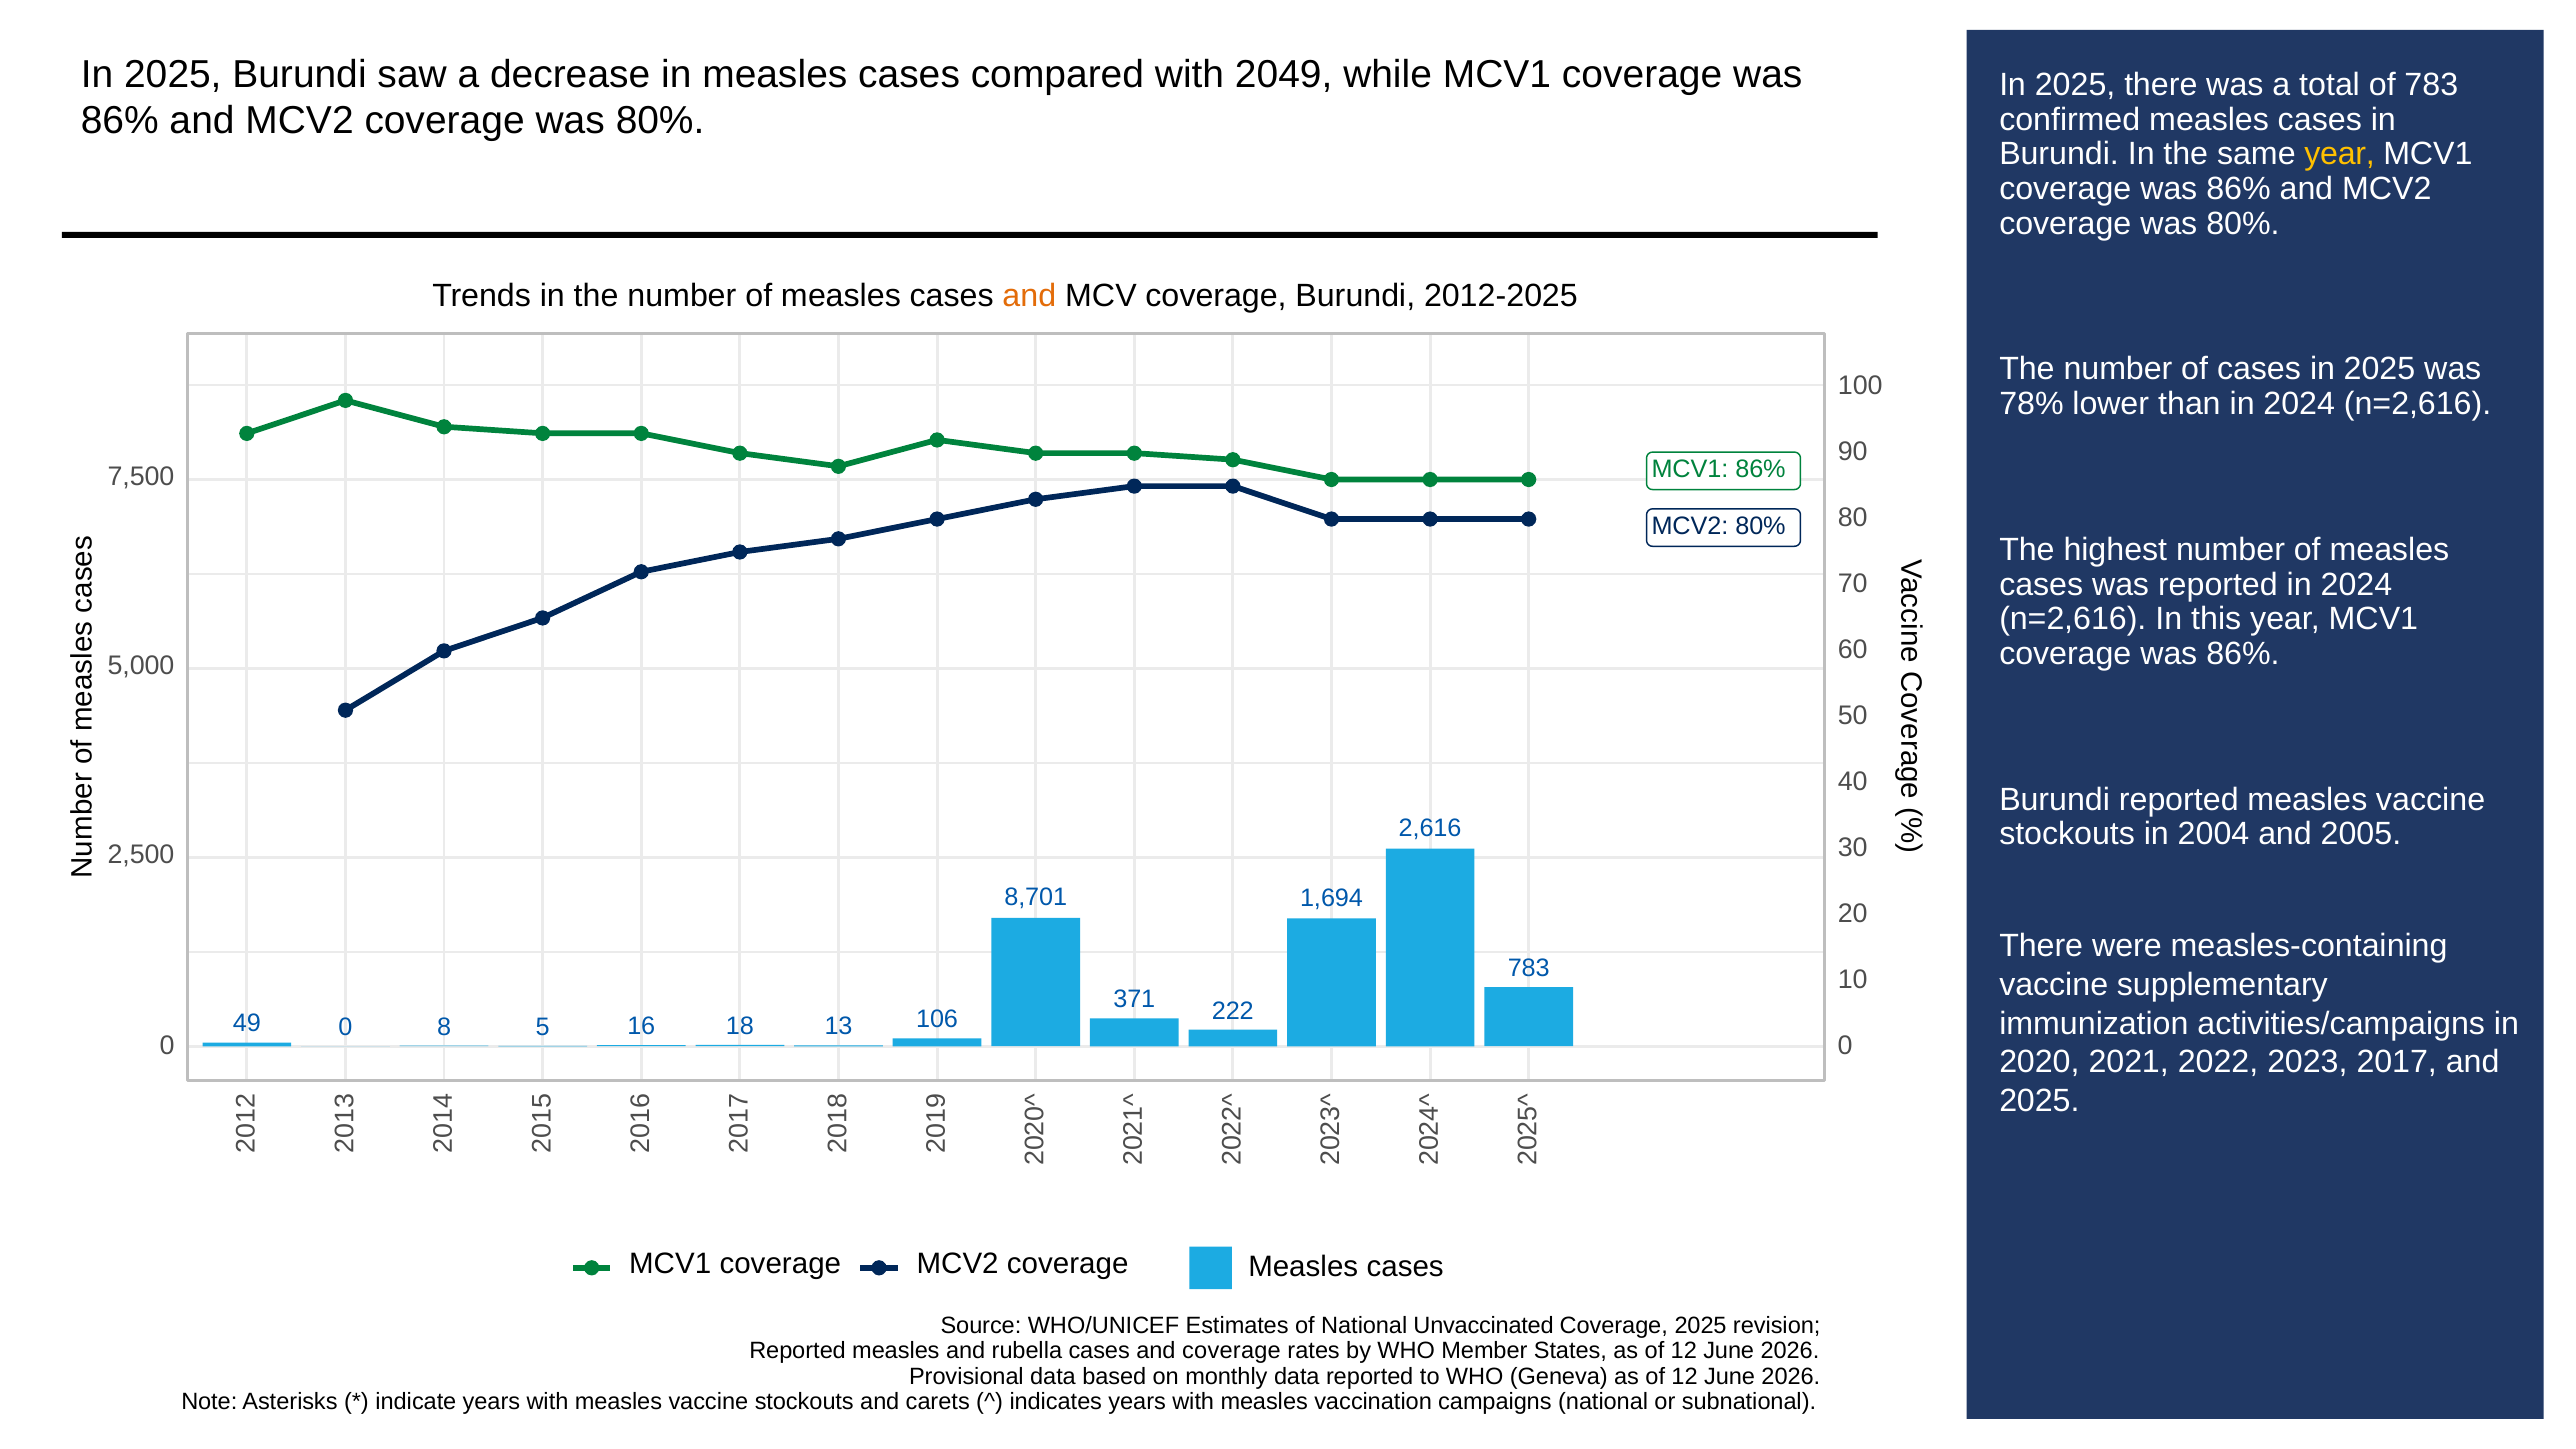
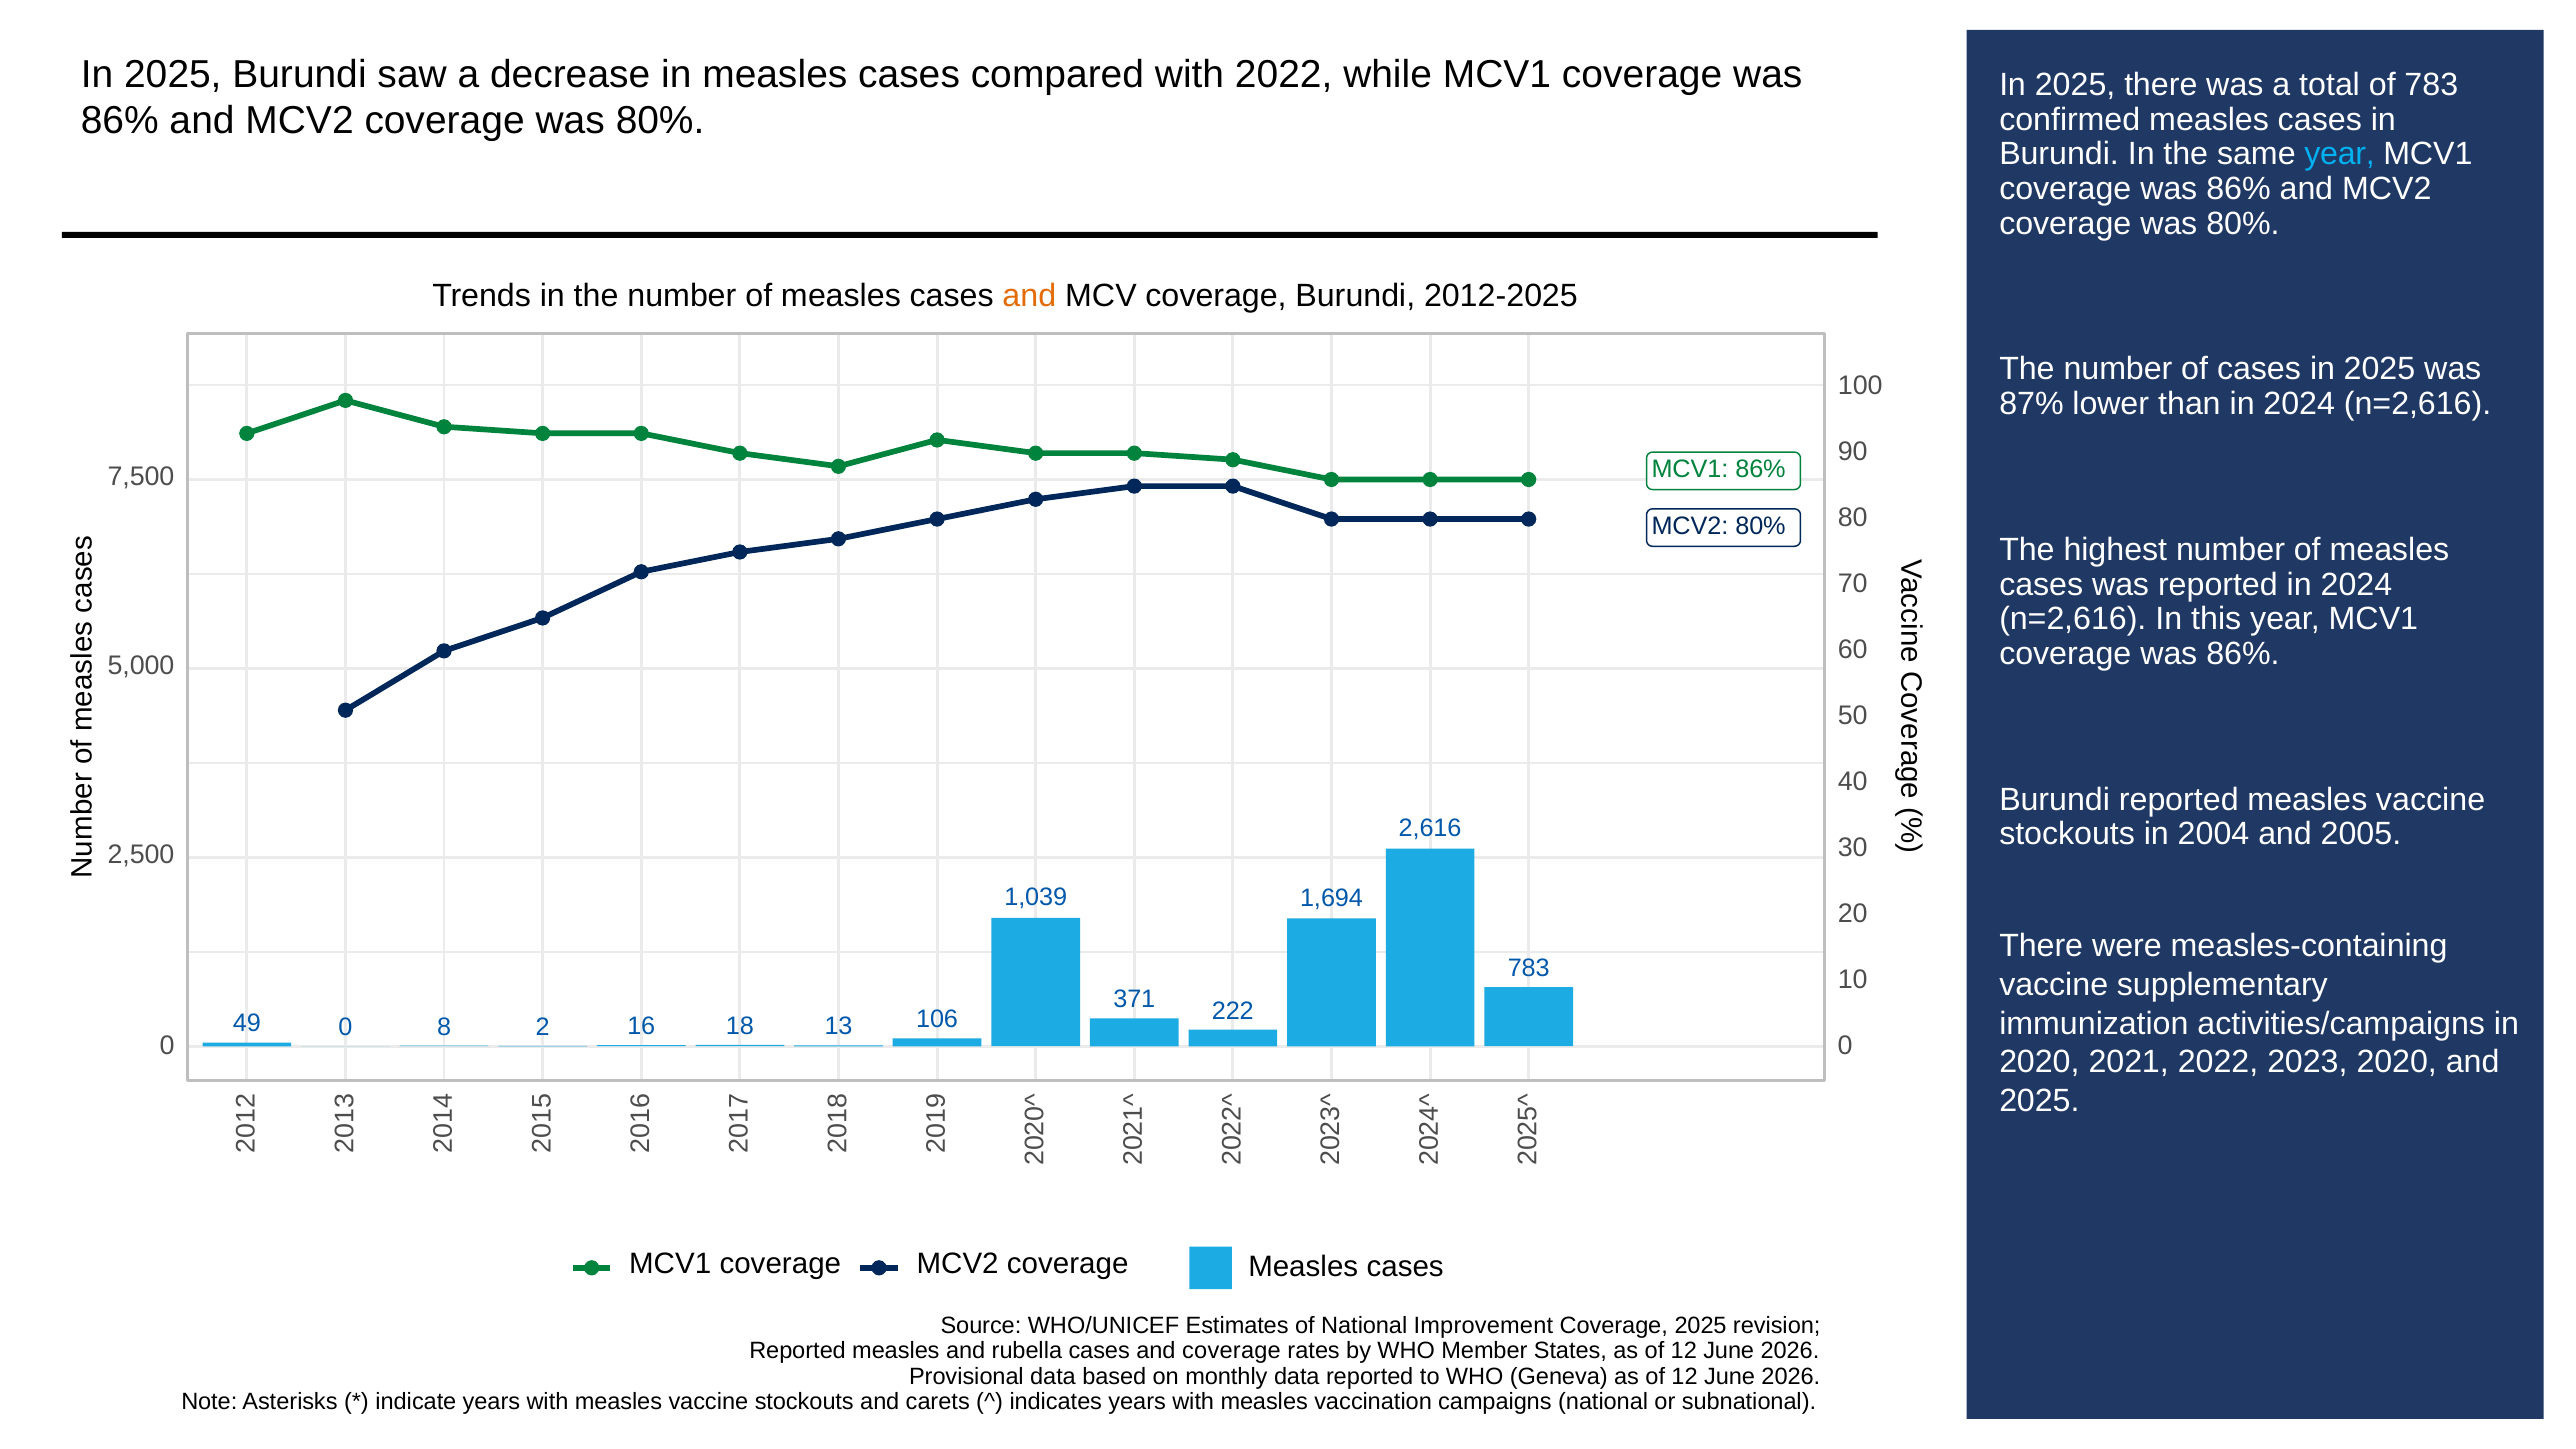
with 2049: 2049 -> 2022
year at (2340, 154) colour: yellow -> light blue
78%: 78% -> 87%
8,701: 8,701 -> 1,039
0 8 5: 5 -> 2
2023 2017: 2017 -> 2020
Unvaccinated: Unvaccinated -> Improvement
